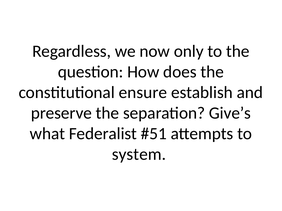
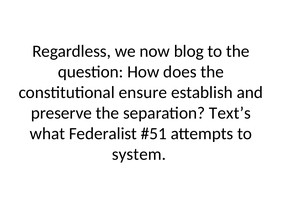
only: only -> blog
Give’s: Give’s -> Text’s
